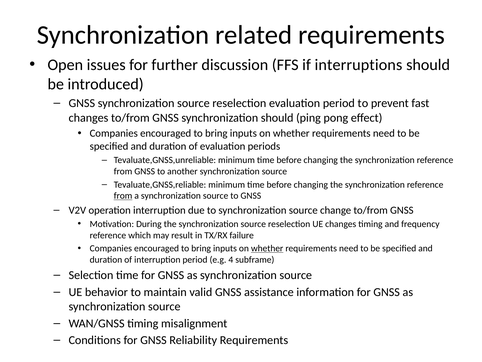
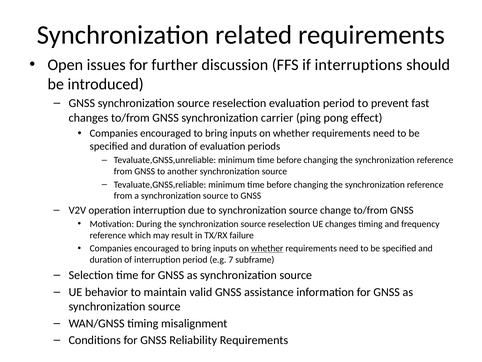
synchronization should: should -> carrier
from at (123, 196) underline: present -> none
4: 4 -> 7
